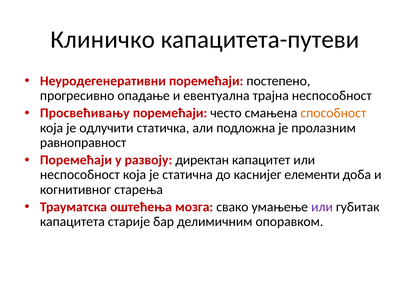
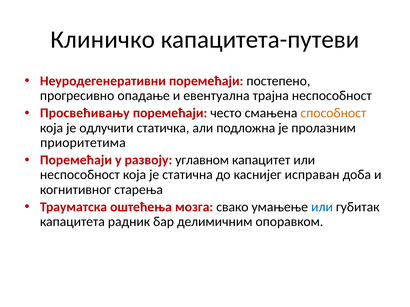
равноправност: равноправност -> приоритетима
директан: директан -> углавном
елементи: елементи -> исправан
или at (322, 207) colour: purple -> blue
старије: старије -> радник
